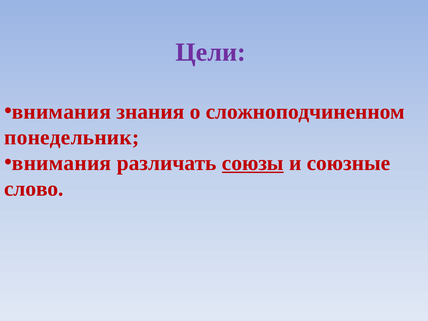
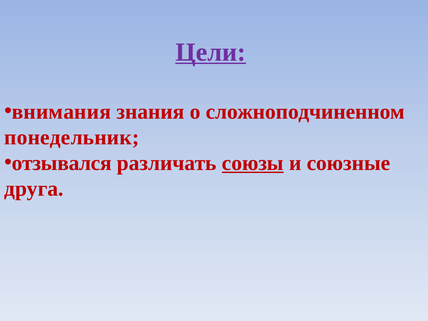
Цели underline: none -> present
внимания at (62, 163): внимания -> отзывался
слово: слово -> друга
